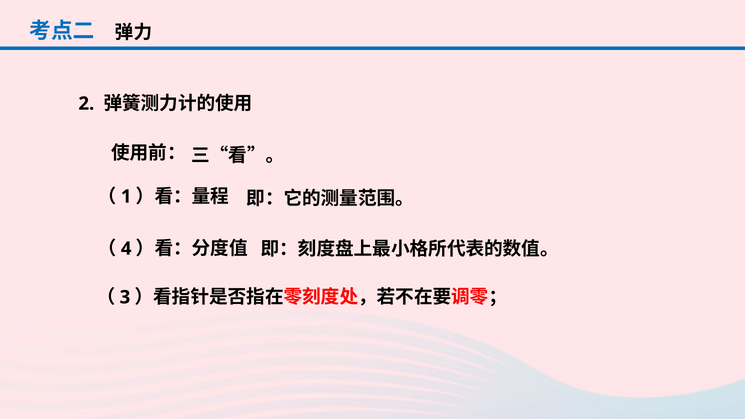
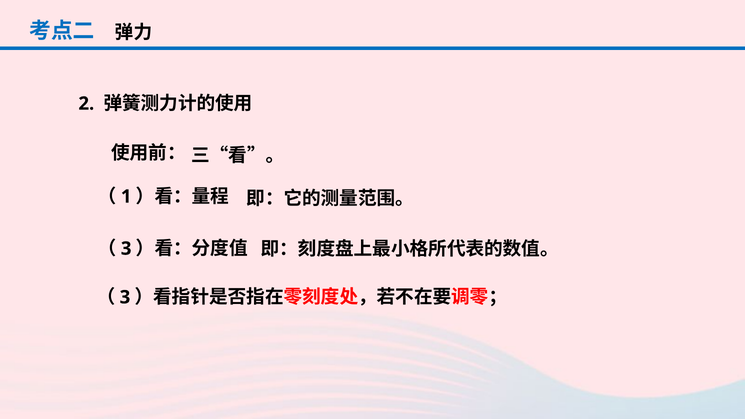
4 at (126, 249): 4 -> 3
